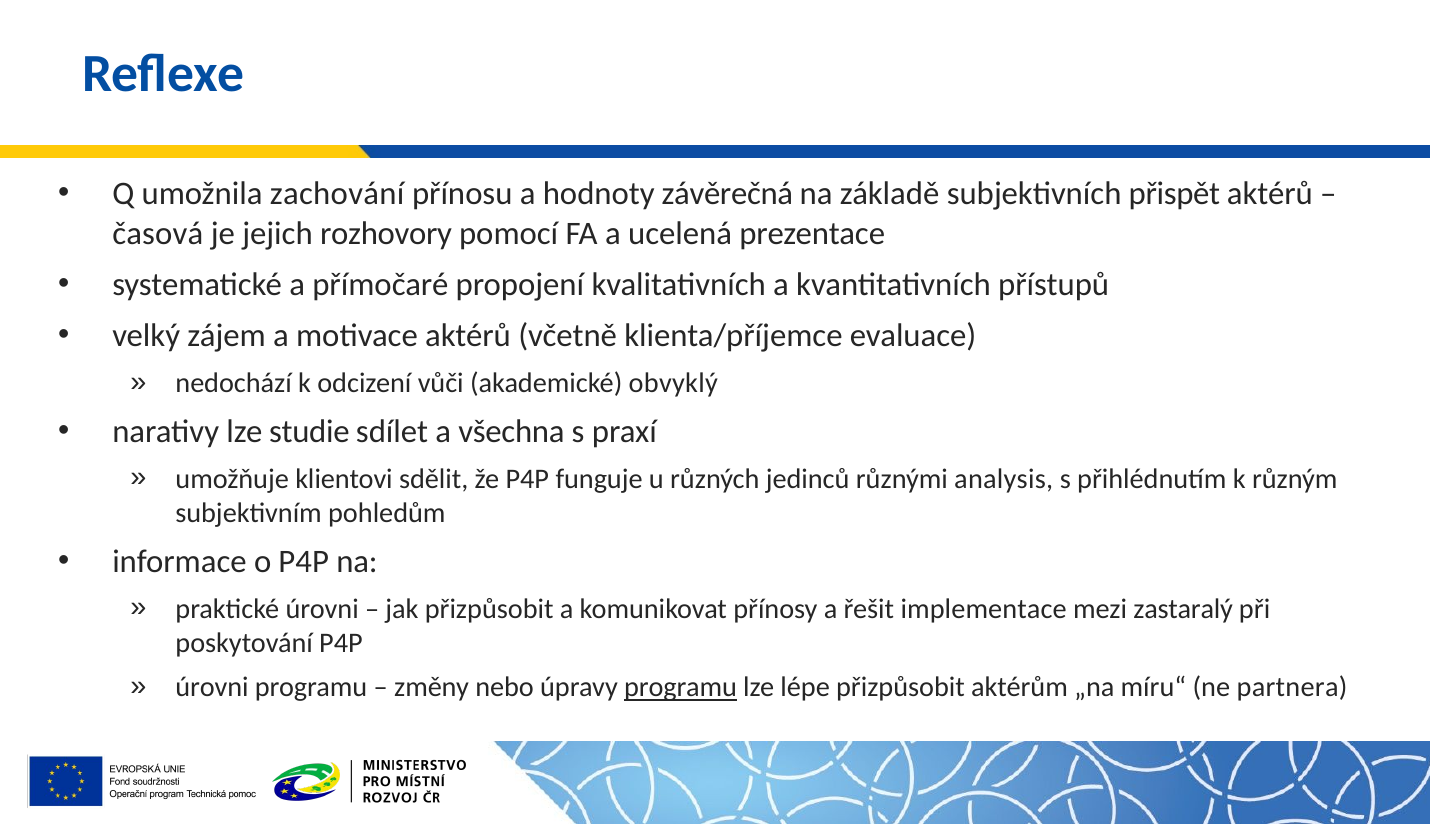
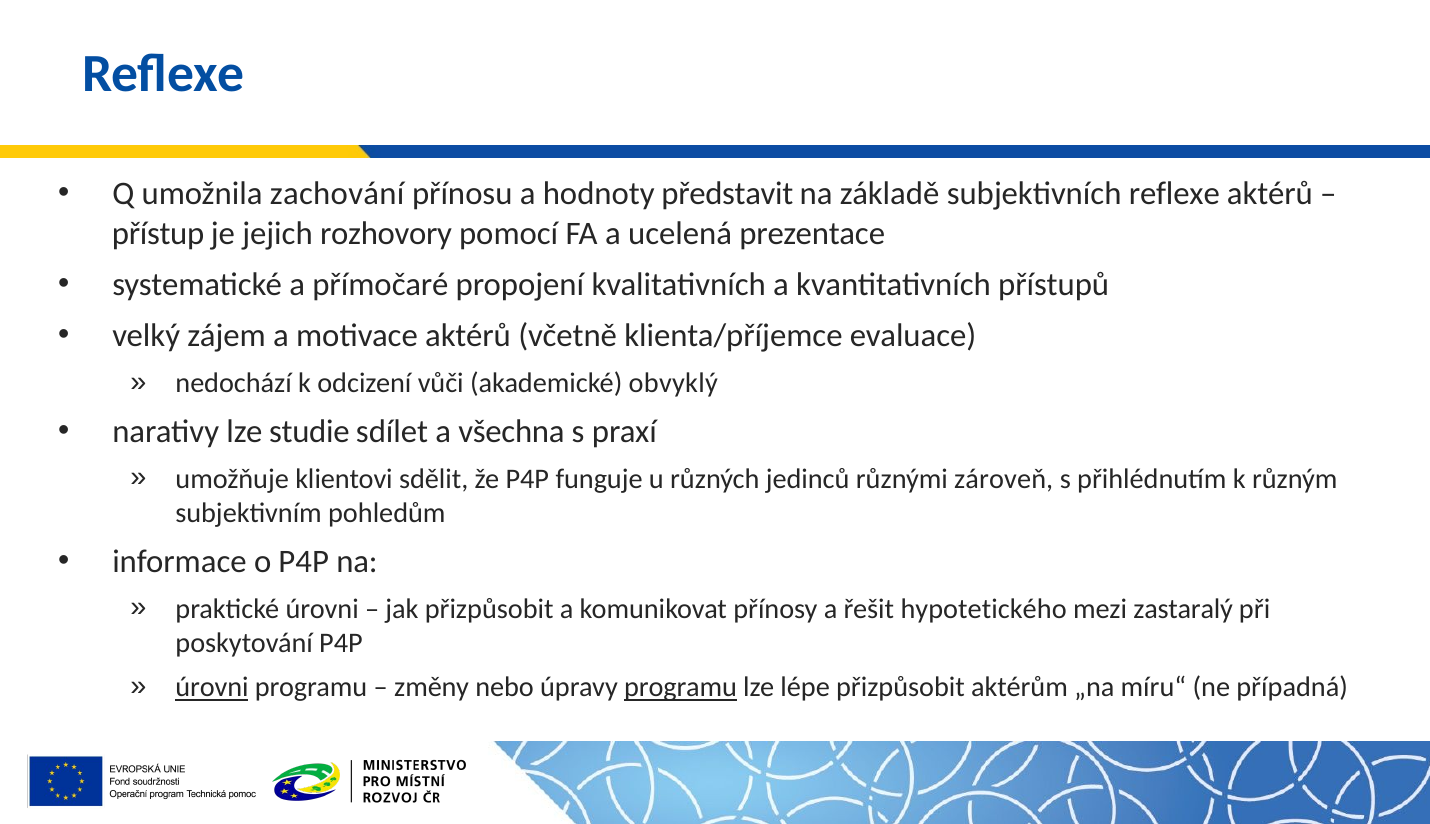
závěrečná: závěrečná -> představit
subjektivních přispět: přispět -> reflexe
časová: časová -> přístup
analysis: analysis -> zároveň
implementace: implementace -> hypotetického
úrovni at (212, 687) underline: none -> present
partnera: partnera -> případná
